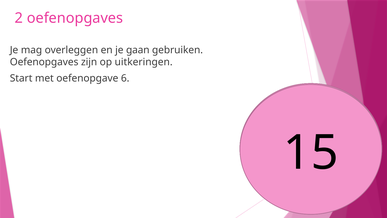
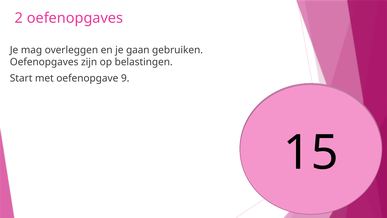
uitkeringen: uitkeringen -> belastingen
6: 6 -> 9
